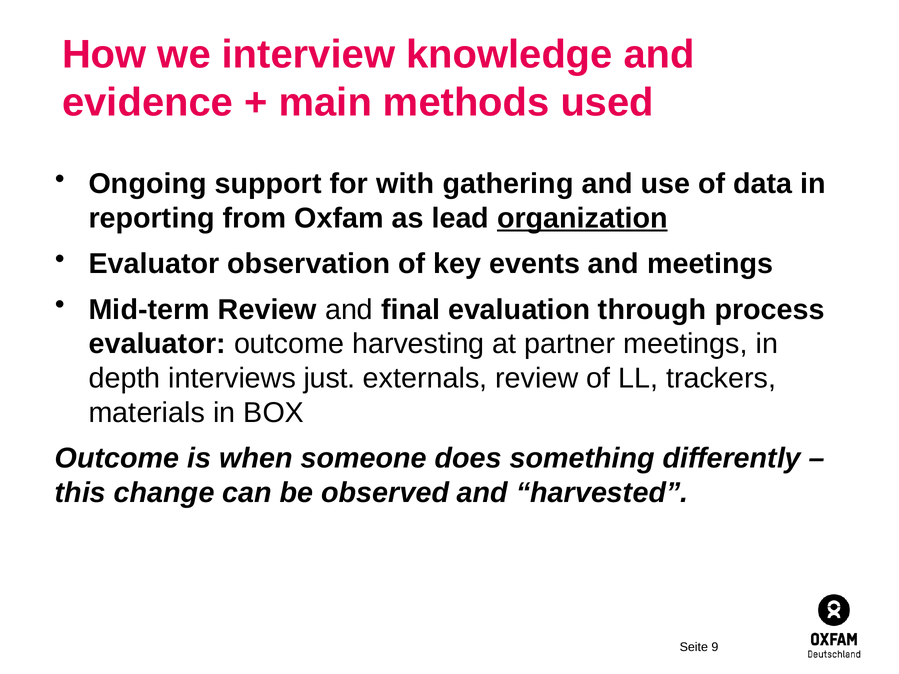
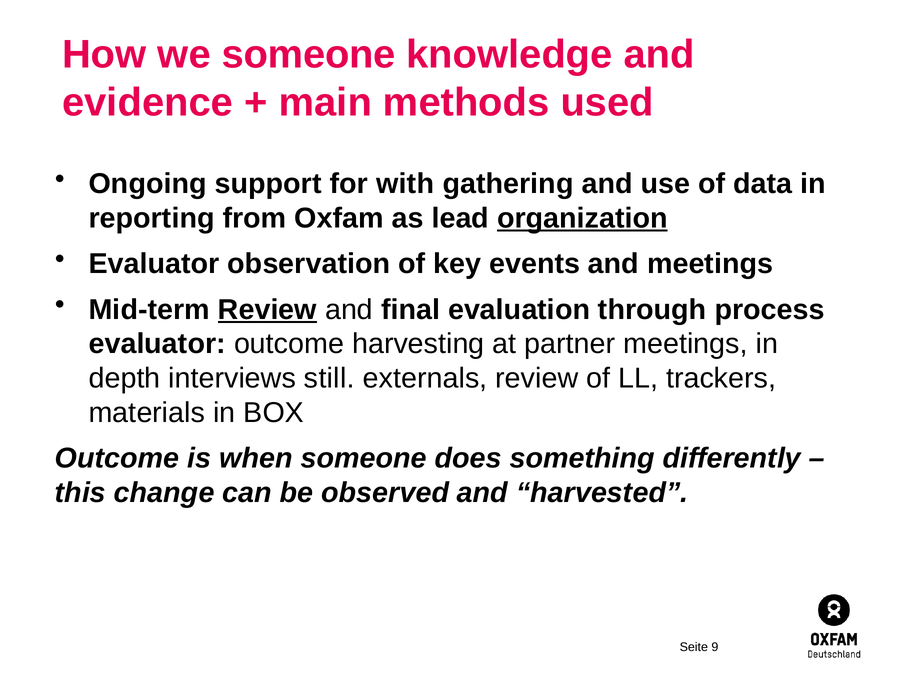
we interview: interview -> someone
Review at (267, 310) underline: none -> present
just: just -> still
